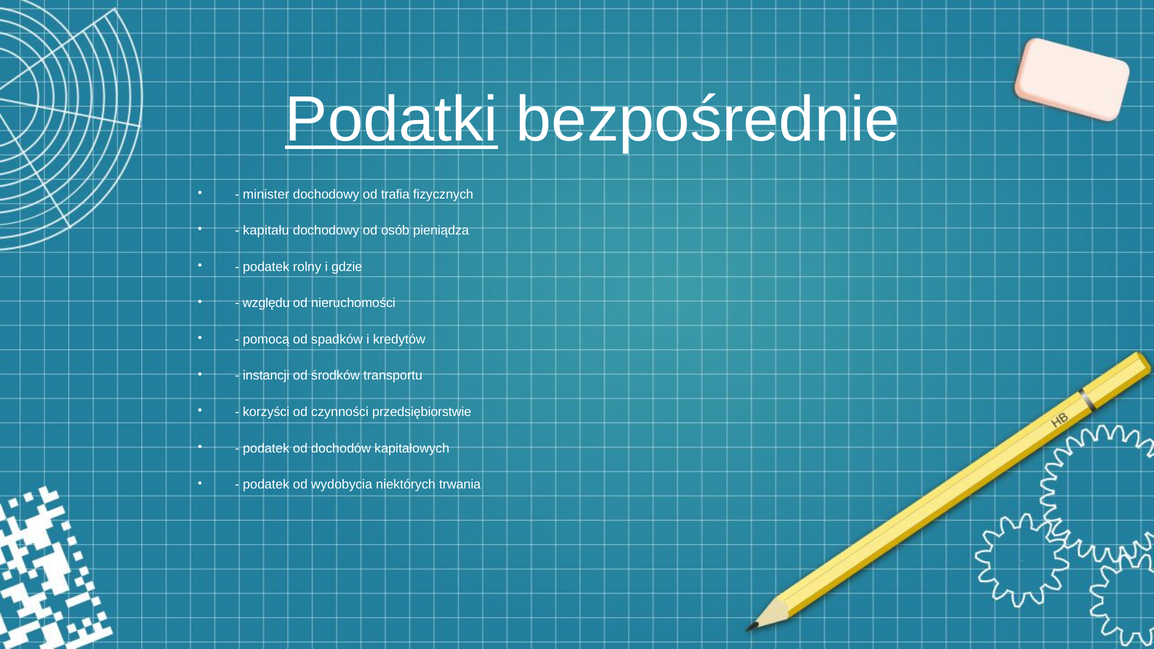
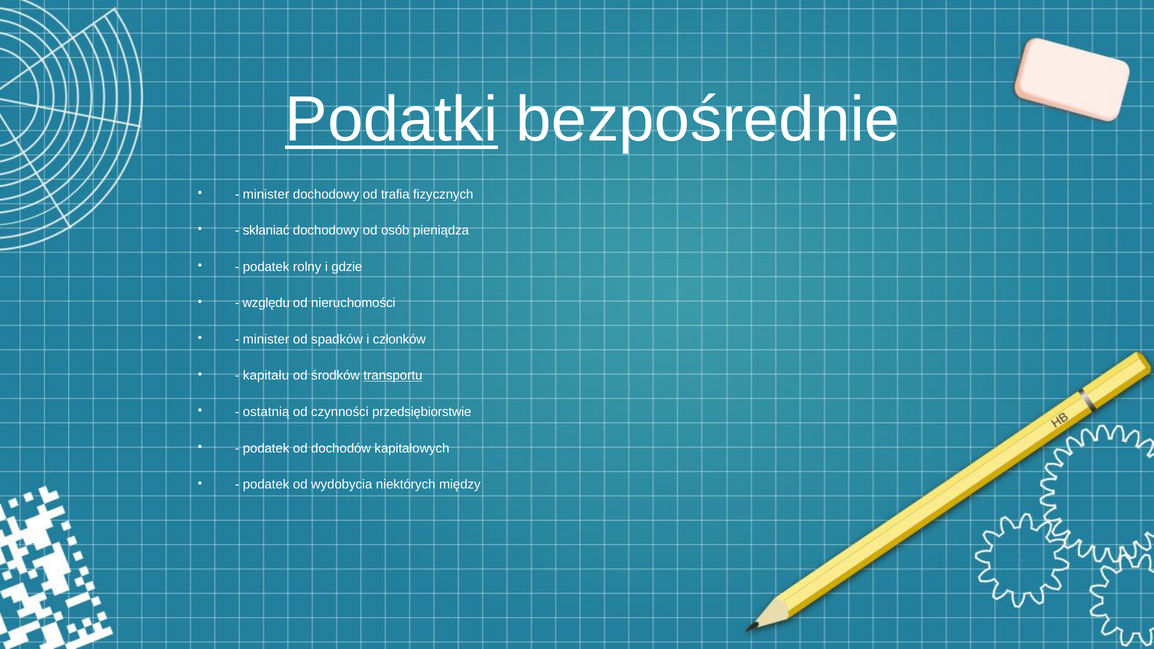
kapitału: kapitału -> skłaniać
pomocą at (266, 339): pomocą -> minister
kredytów: kredytów -> członków
instancji: instancji -> kapitału
transportu underline: none -> present
korzyści: korzyści -> ostatnią
trwania: trwania -> między
